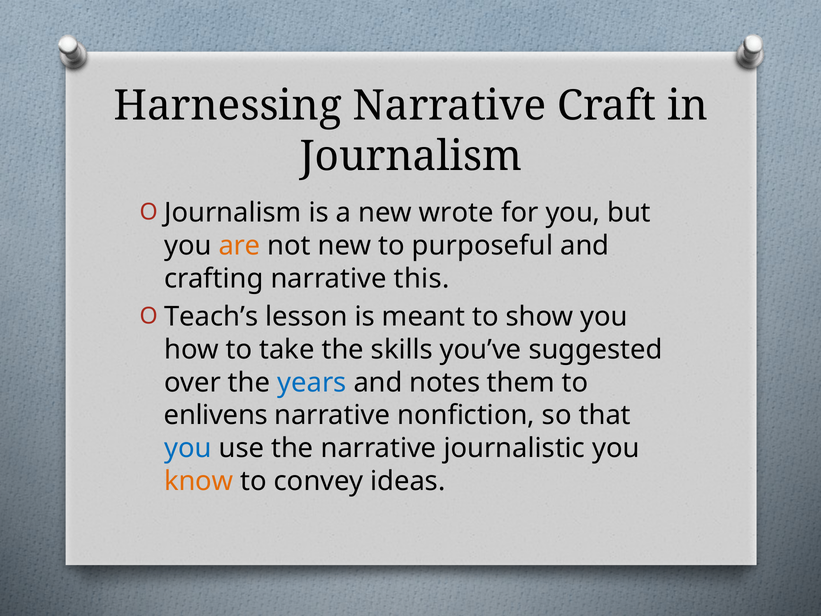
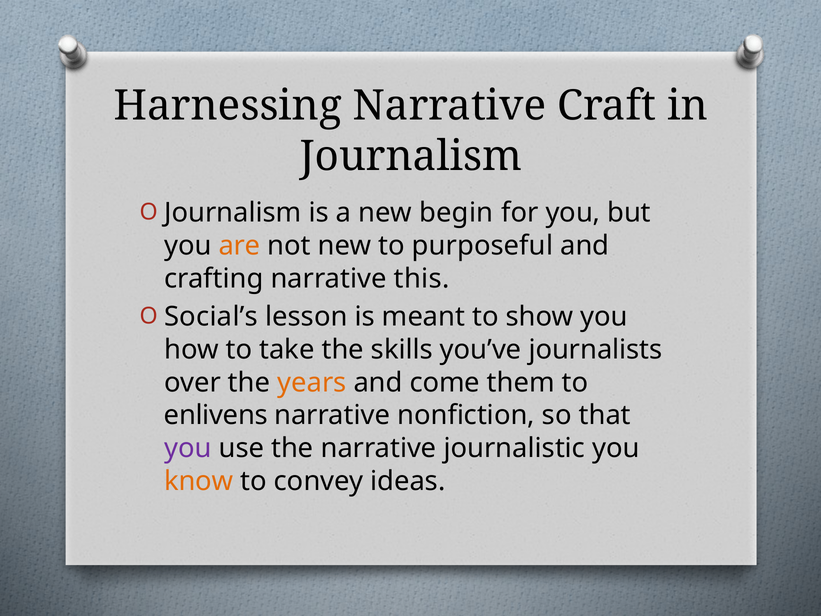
wrote: wrote -> begin
Teach’s: Teach’s -> Social’s
suggested: suggested -> journalists
years colour: blue -> orange
notes: notes -> come
you at (188, 448) colour: blue -> purple
